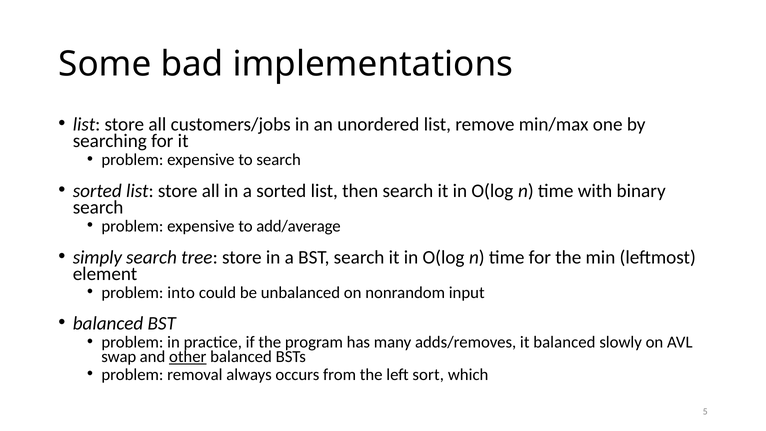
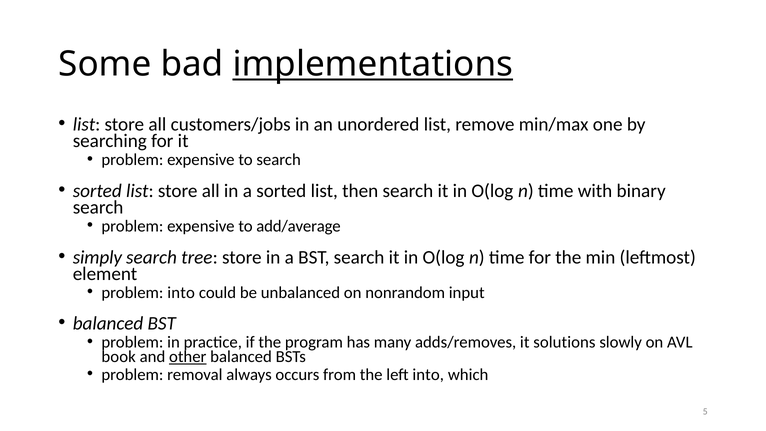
implementations underline: none -> present
it balanced: balanced -> solutions
swap: swap -> book
left sort: sort -> into
